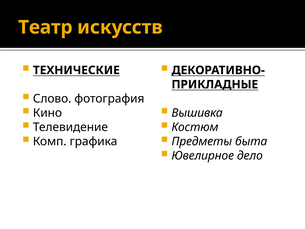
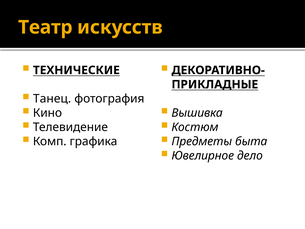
Слово: Слово -> Танец
